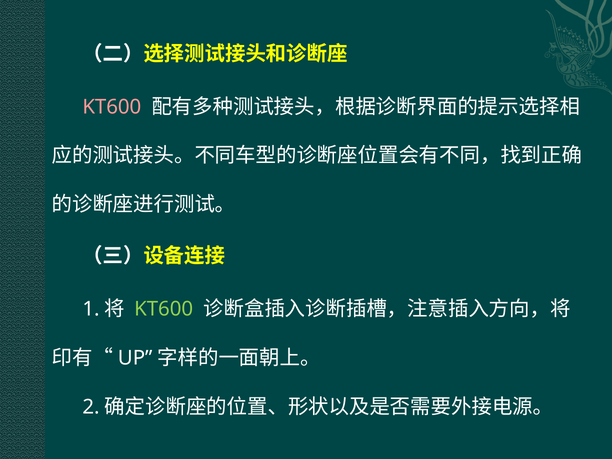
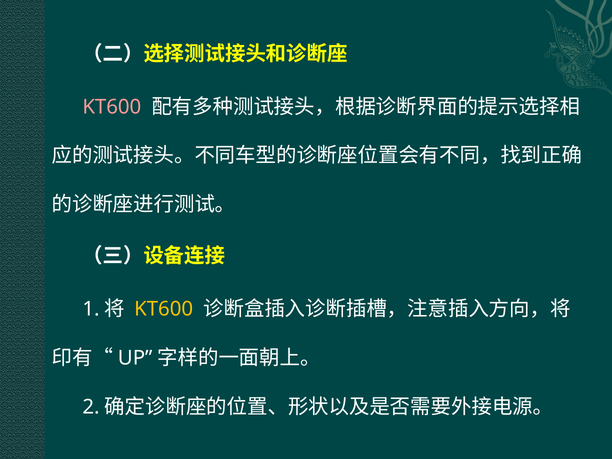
KT600 at (164, 309) colour: light green -> yellow
